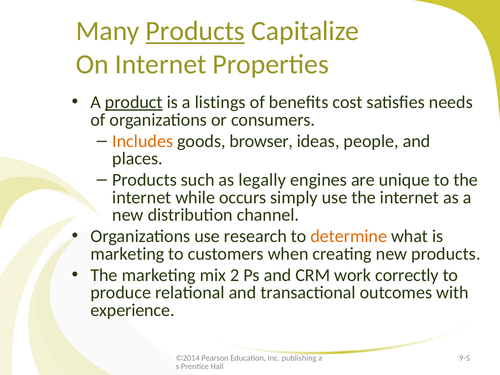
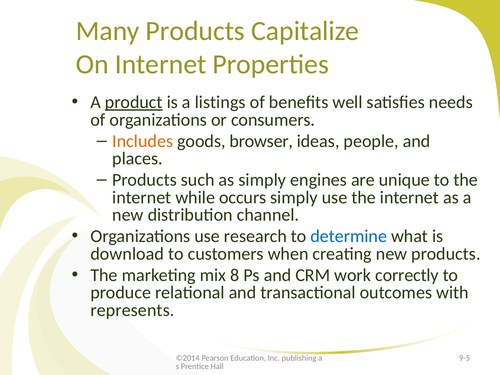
Products at (195, 31) underline: present -> none
cost: cost -> well
as legally: legally -> simply
determine colour: orange -> blue
marketing at (127, 254): marketing -> download
2: 2 -> 8
experience: experience -> represents
